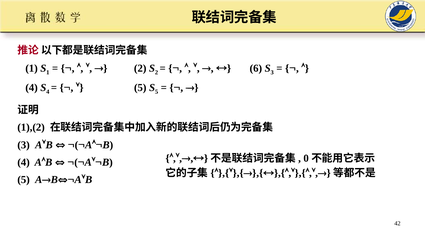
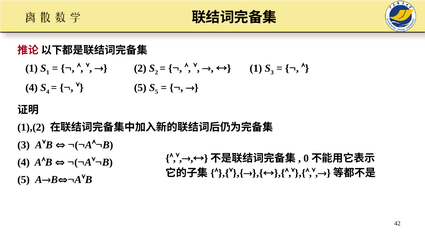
6 at (256, 68): 6 -> 1
